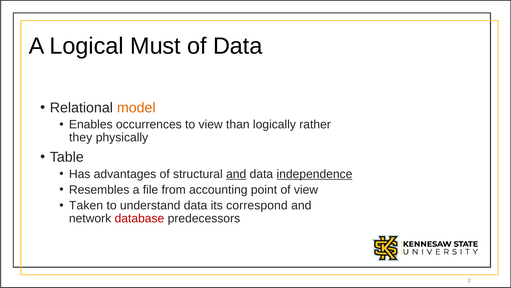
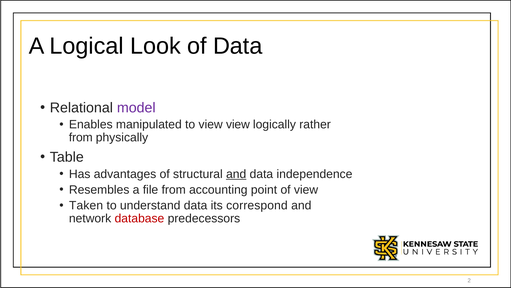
Must: Must -> Look
model colour: orange -> purple
occurrences: occurrences -> manipulated
view than: than -> view
they at (81, 137): they -> from
independence underline: present -> none
